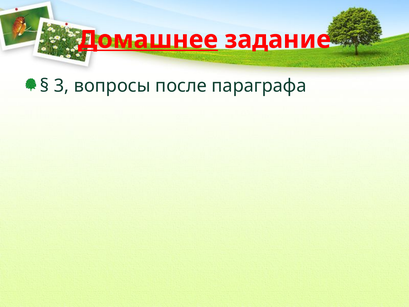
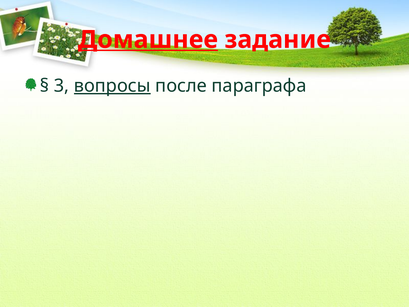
вопросы underline: none -> present
